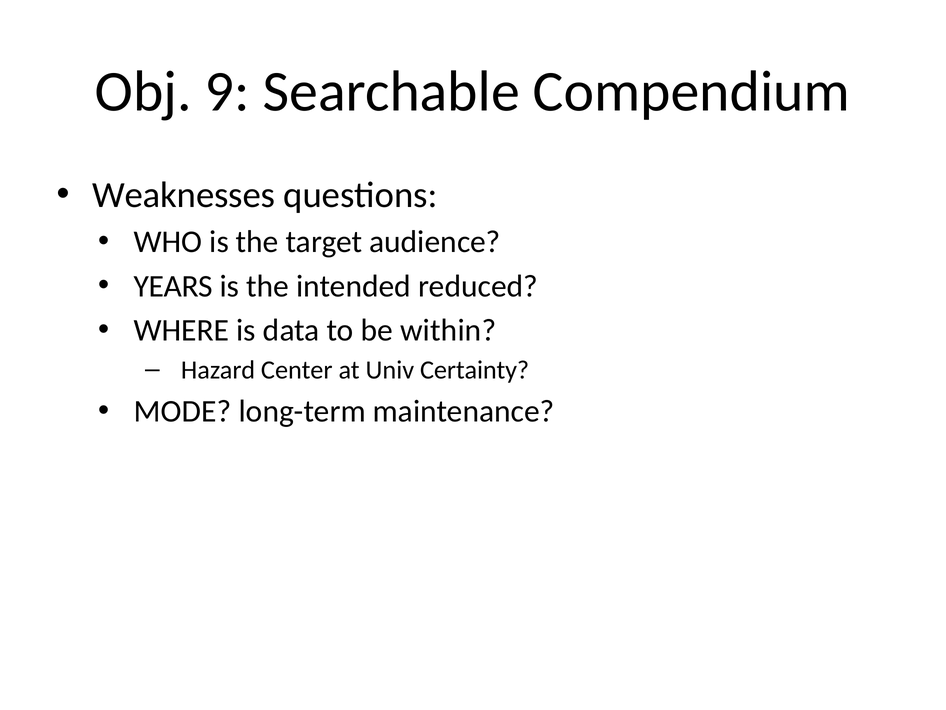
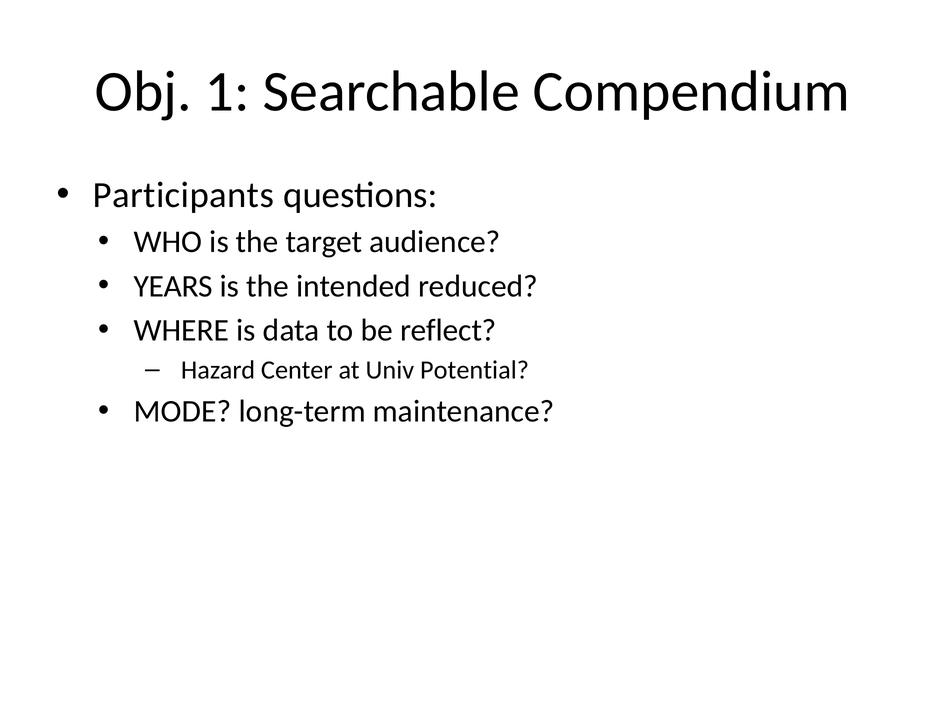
9: 9 -> 1
Weaknesses: Weaknesses -> Participants
within: within -> reflect
Certainty: Certainty -> Potential
